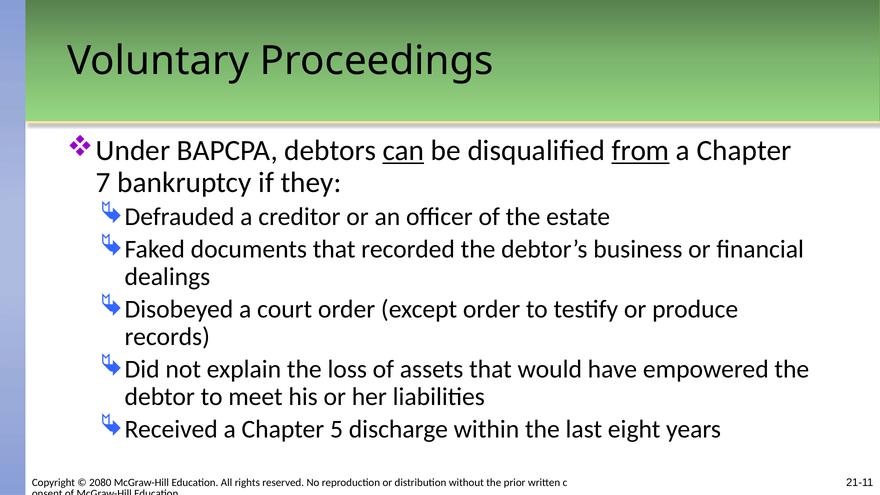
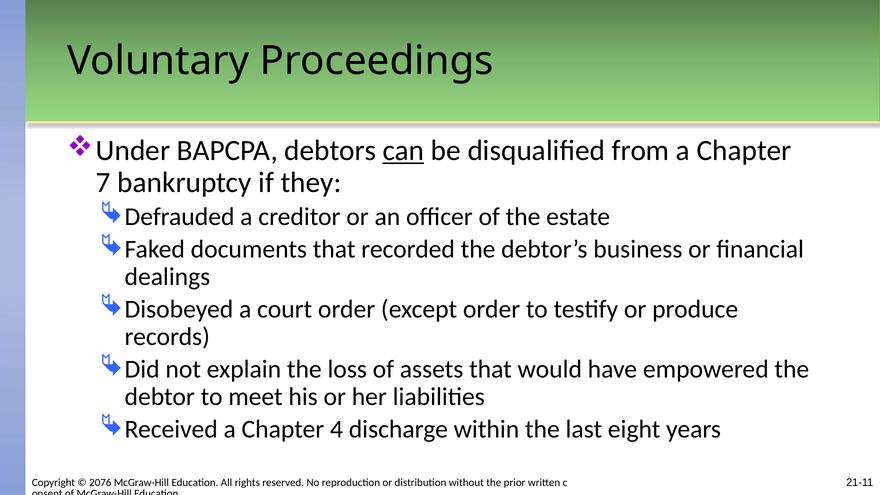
from underline: present -> none
5: 5 -> 4
2080: 2080 -> 2076
